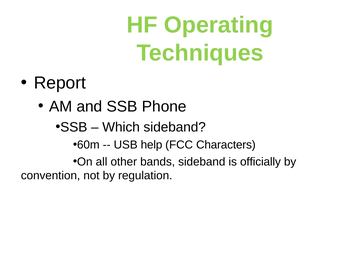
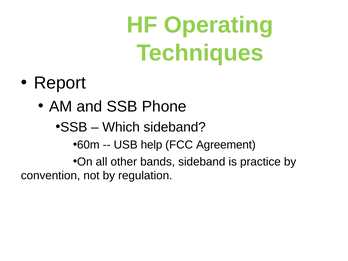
Characters: Characters -> Agreement
officially: officially -> practice
